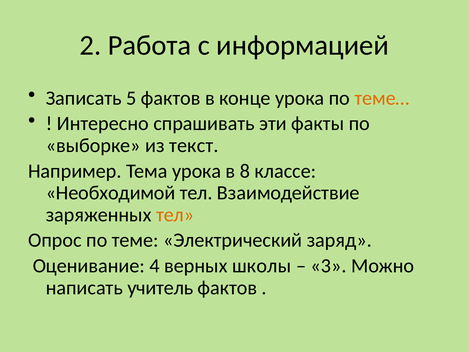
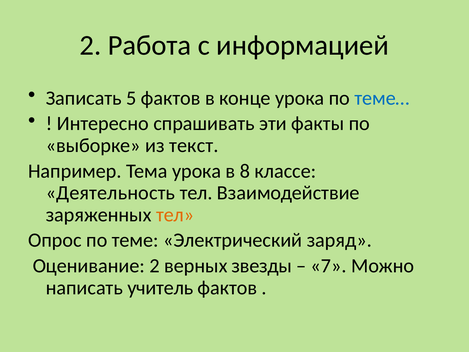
теме… colour: orange -> blue
Необходимой: Необходимой -> Деятельность
Оценивание 4: 4 -> 2
школы: школы -> звезды
3: 3 -> 7
